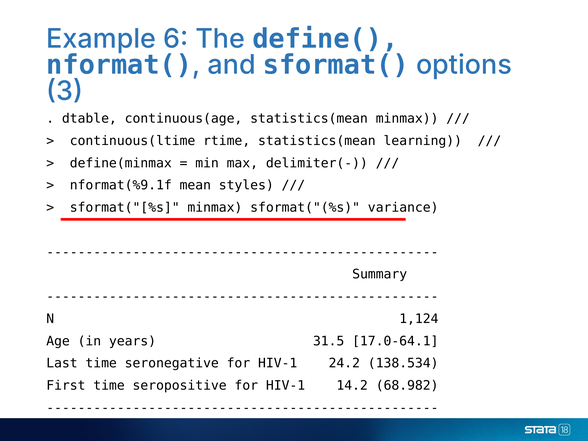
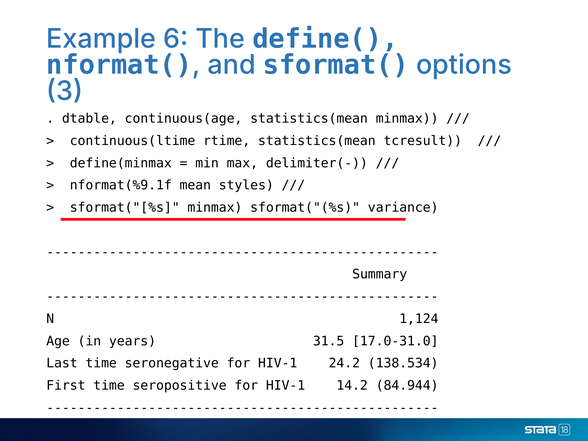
learning: learning -> tcresult
17.0-64.1: 17.0-64.1 -> 17.0-31.0
68.982: 68.982 -> 84.944
